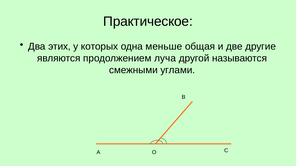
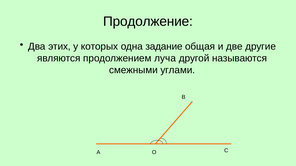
Практическое: Практическое -> Продолжение
меньше: меньше -> задание
